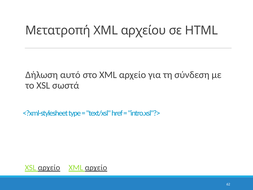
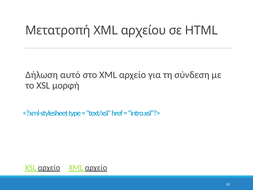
σωστά: σωστά -> μορφή
